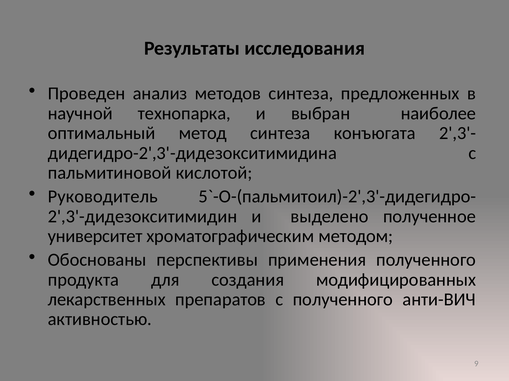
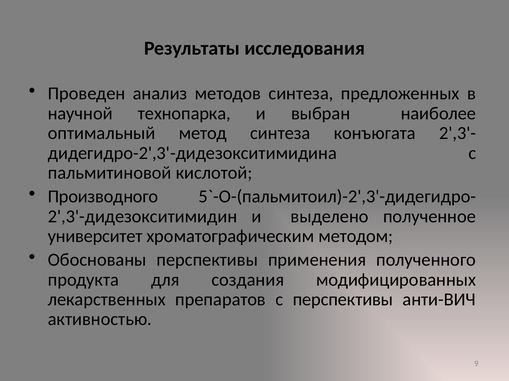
Руководитель: Руководитель -> Производного
с полученного: полученного -> перспективы
